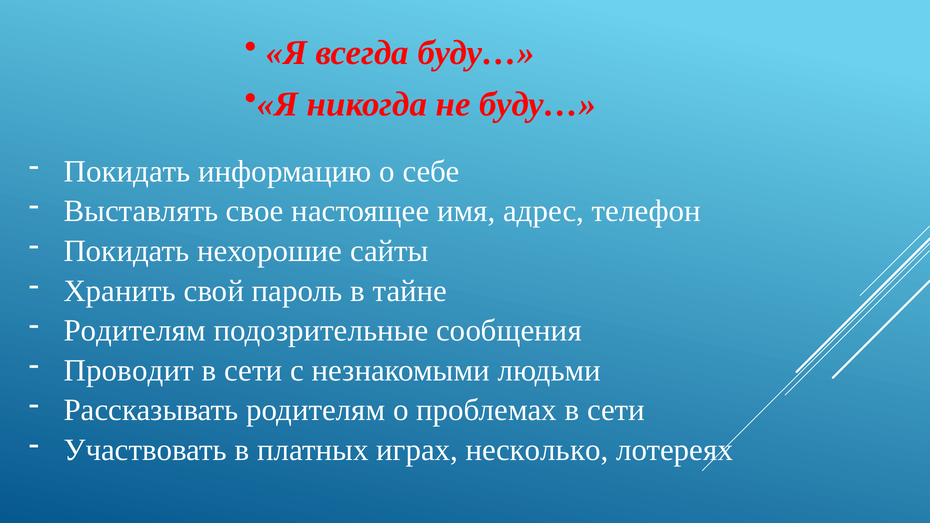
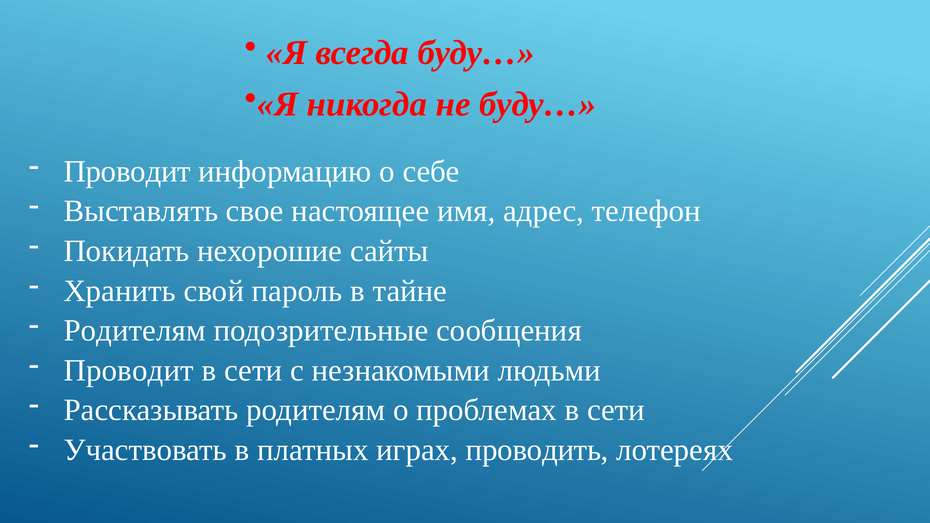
Покидать at (127, 171): Покидать -> Проводит
несколько: несколько -> проводить
